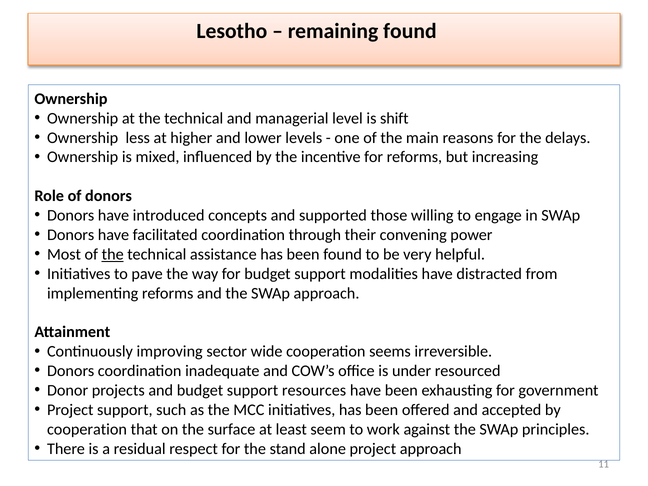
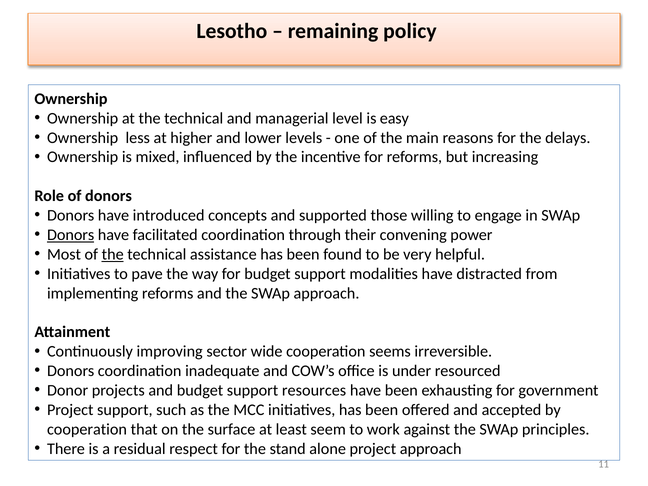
remaining found: found -> policy
shift: shift -> easy
Donors at (71, 235) underline: none -> present
